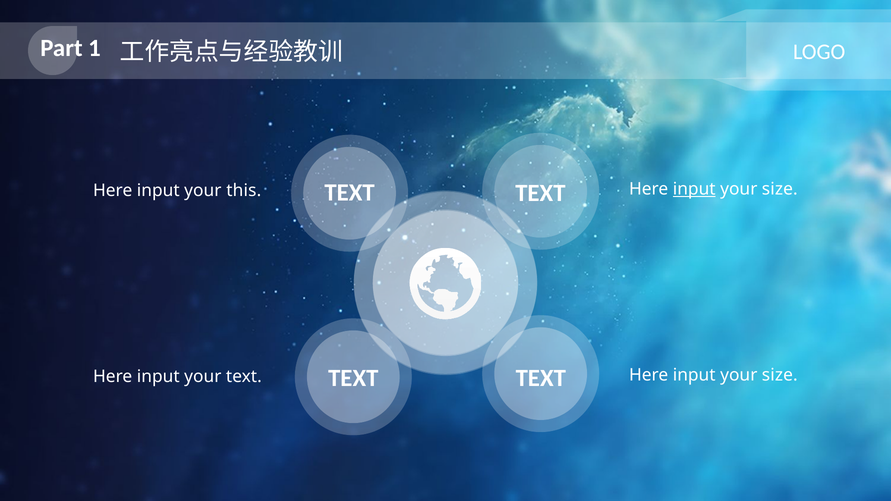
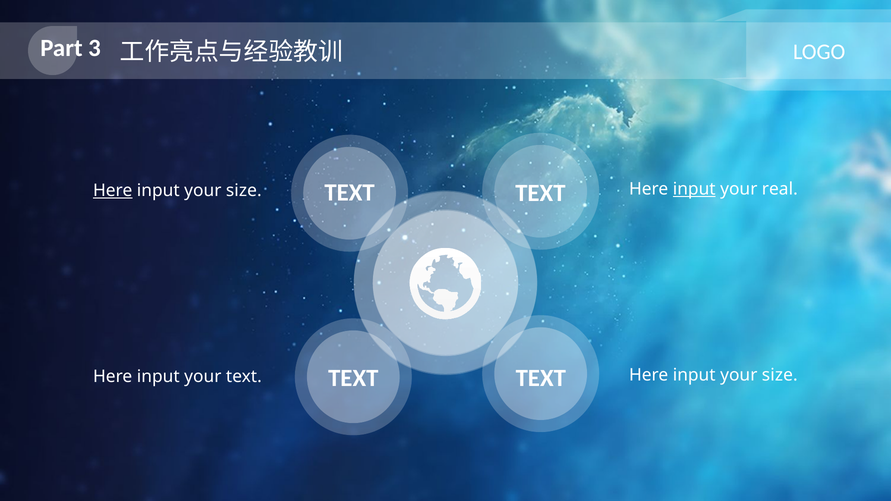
1: 1 -> 3
Here at (113, 191) underline: none -> present
this at (244, 191): this -> size
size at (780, 189): size -> real
